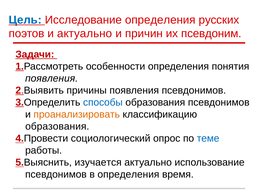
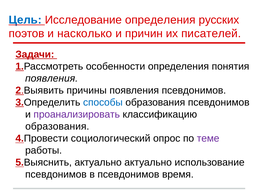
и актуально: актуально -> насколько
псевдоним: псевдоним -> писателей
проанализировать colour: orange -> purple
теме colour: blue -> purple
5.Выяснить изучается: изучается -> актуально
в определения: определения -> псевдонимов
